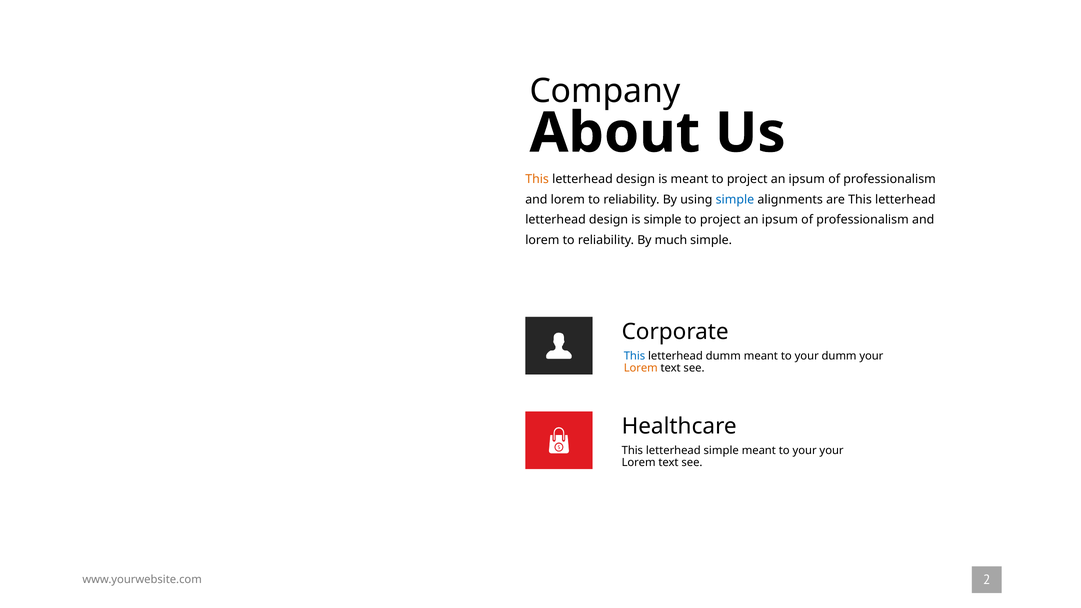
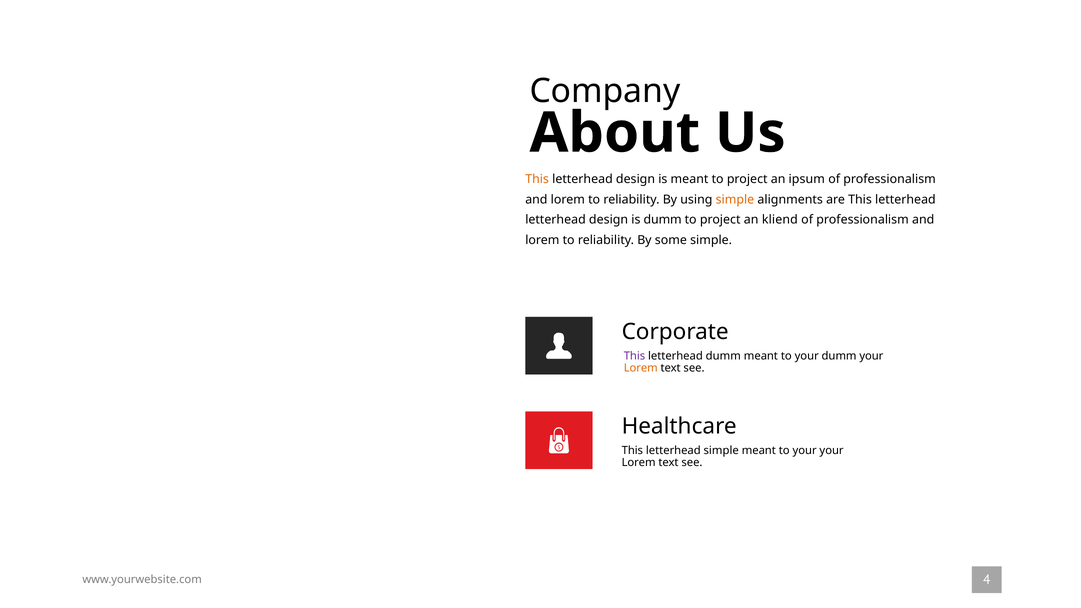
simple at (735, 200) colour: blue -> orange
is simple: simple -> dumm
ipsum at (780, 220): ipsum -> kliend
much: much -> some
This at (634, 356) colour: blue -> purple
2: 2 -> 4
